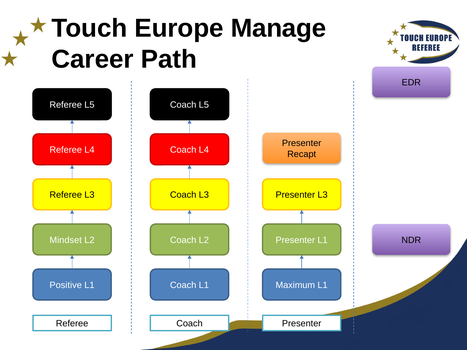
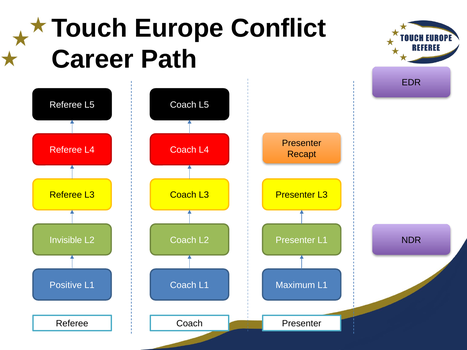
Manage: Manage -> Conflict
Mindset: Mindset -> Invisible
